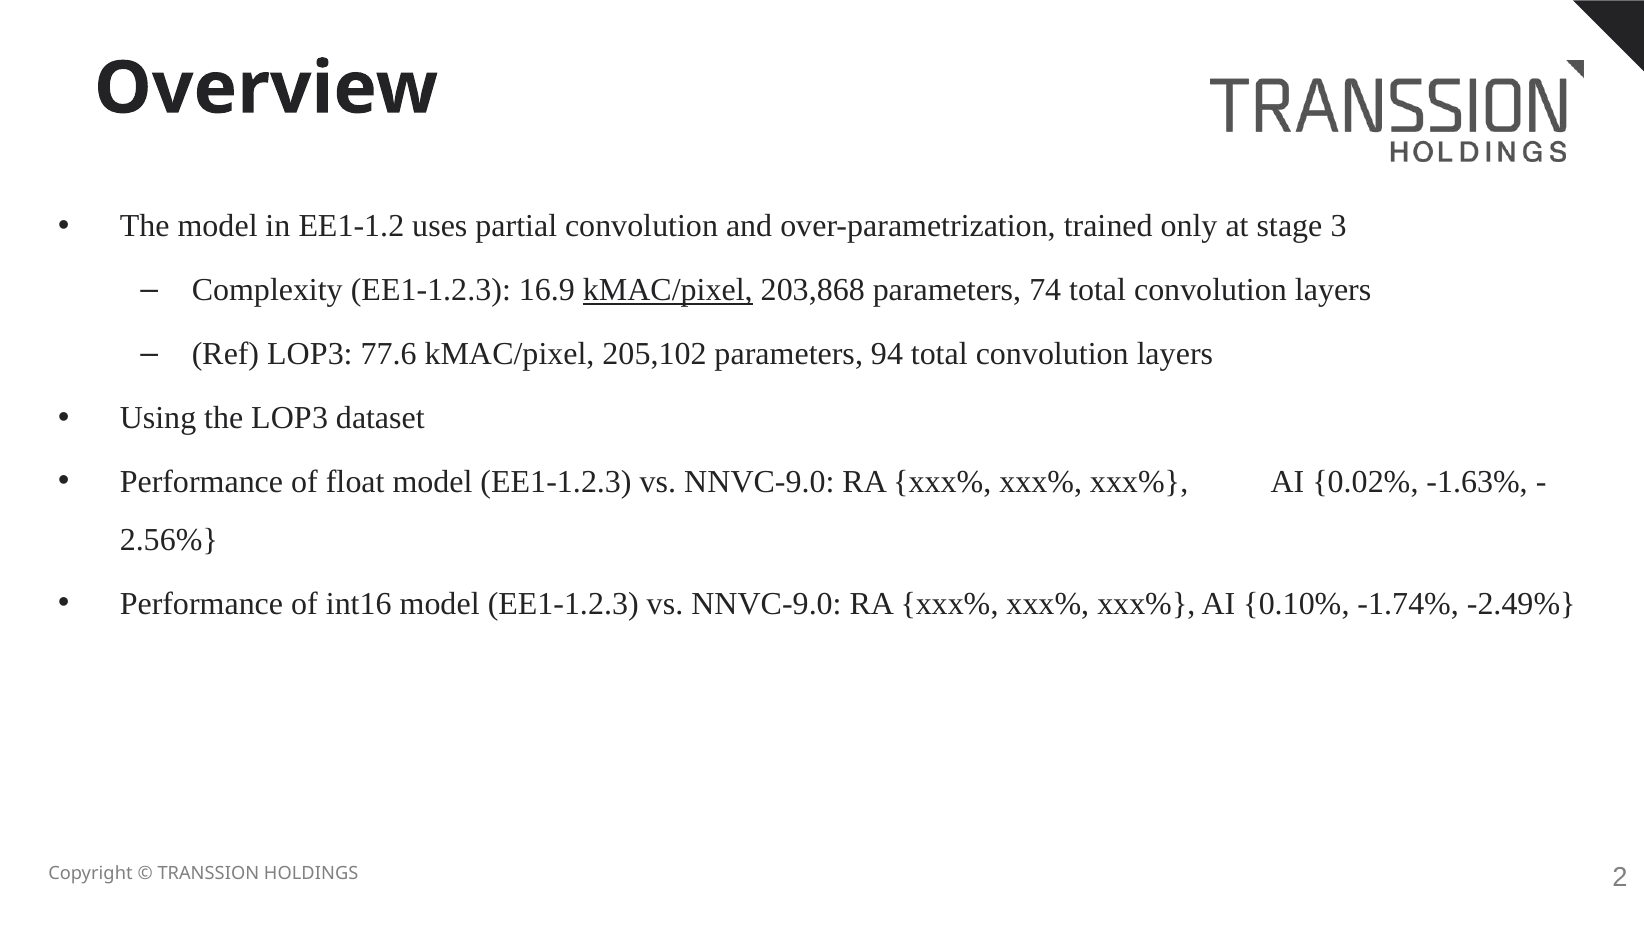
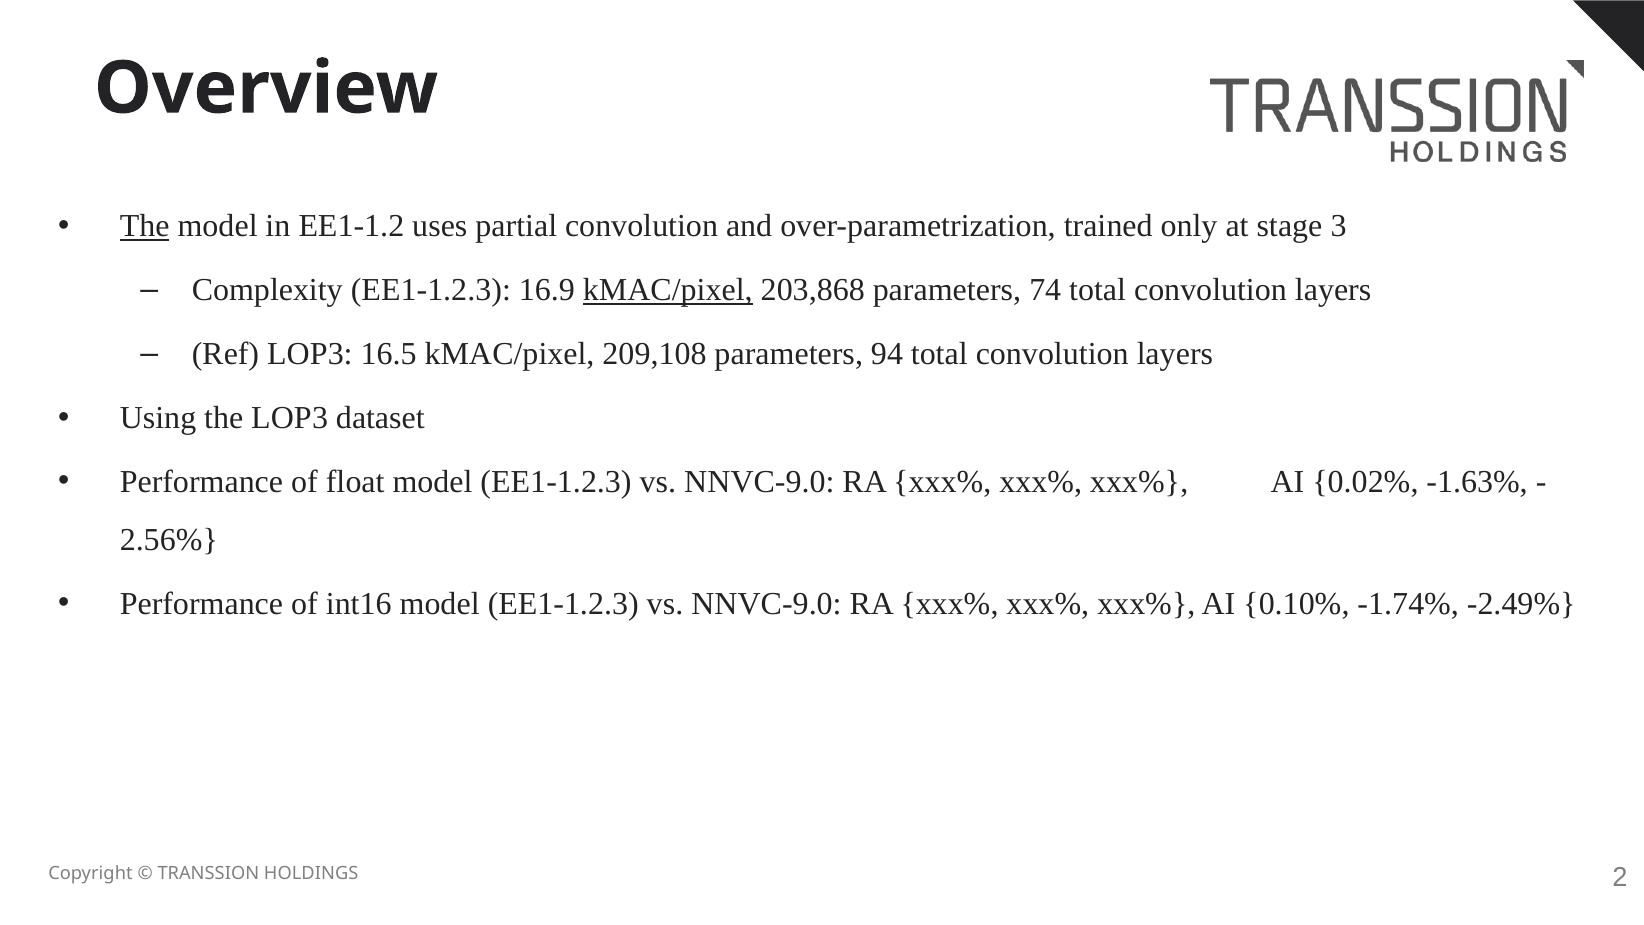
The at (145, 226) underline: none -> present
77.6: 77.6 -> 16.5
205,102: 205,102 -> 209,108
